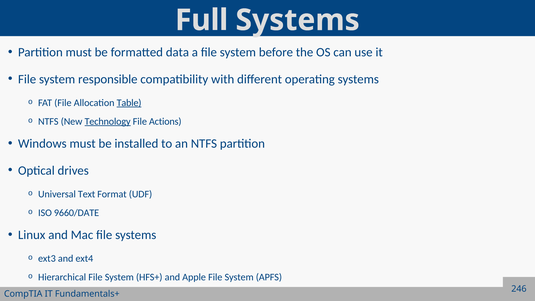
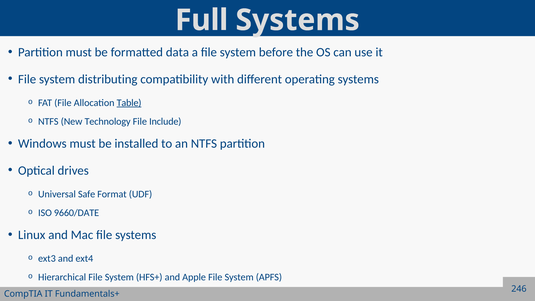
responsible: responsible -> distributing
Technology underline: present -> none
Actions: Actions -> Include
Text: Text -> Safe
